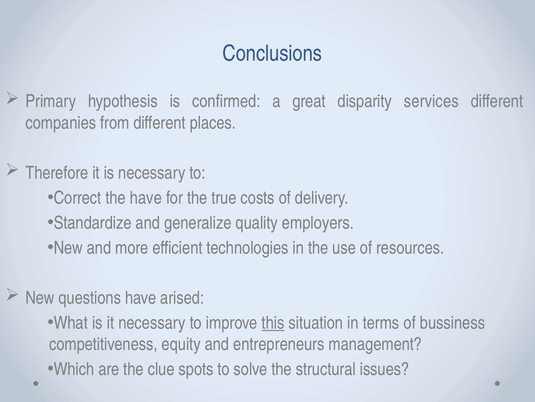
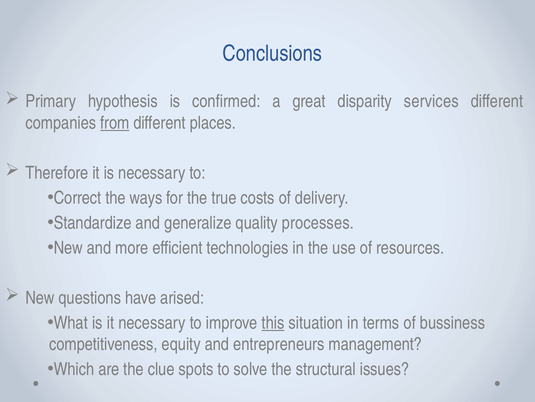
from underline: none -> present
the have: have -> ways
employers: employers -> processes
